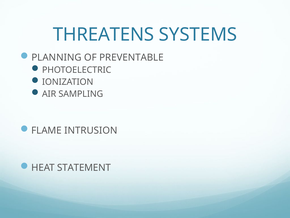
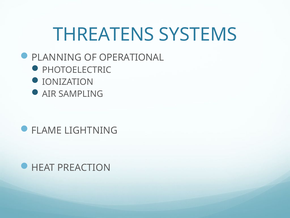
PREVENTABLE: PREVENTABLE -> OPERATIONAL
INTRUSION: INTRUSION -> LIGHTNING
STATEMENT: STATEMENT -> PREACTION
